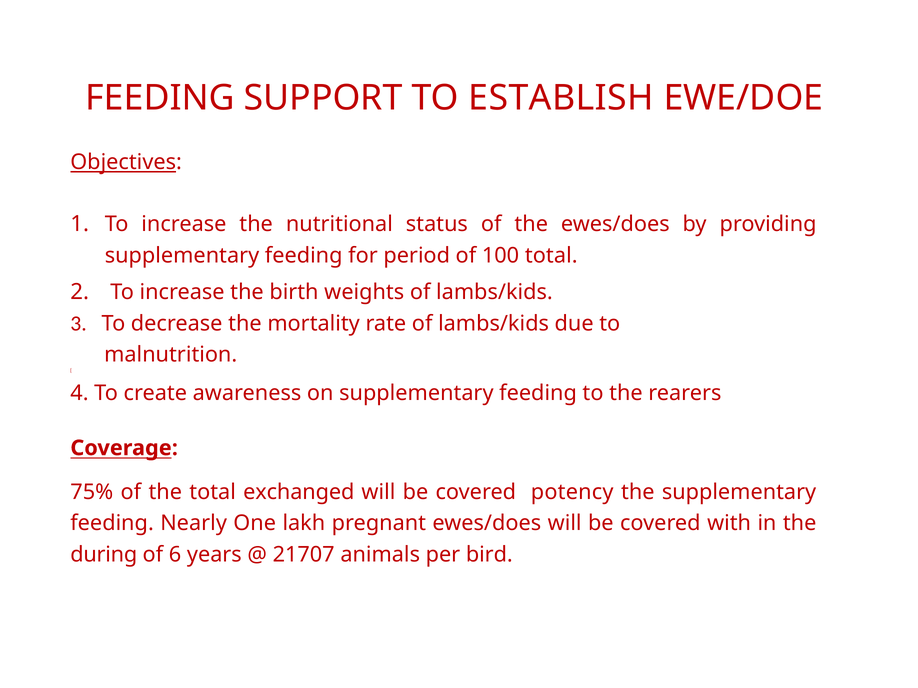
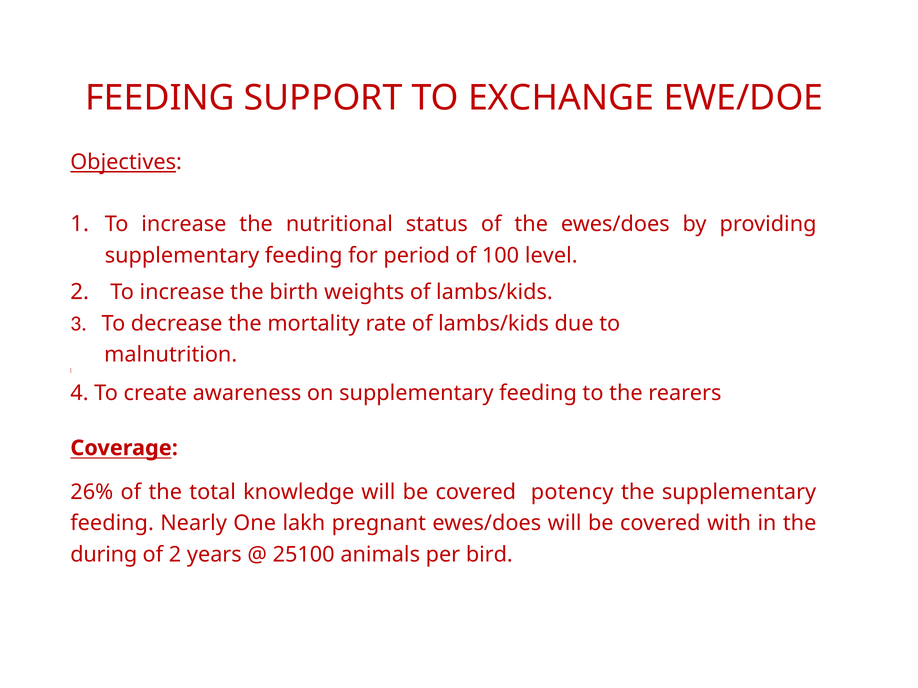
ESTABLISH: ESTABLISH -> EXCHANGE
100 total: total -> level
75%: 75% -> 26%
exchanged: exchanged -> knowledge
of 6: 6 -> 2
21707: 21707 -> 25100
